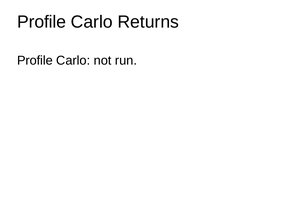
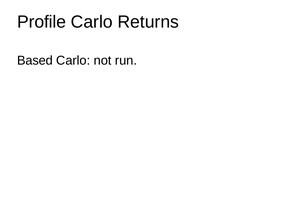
Profile at (35, 60): Profile -> Based
